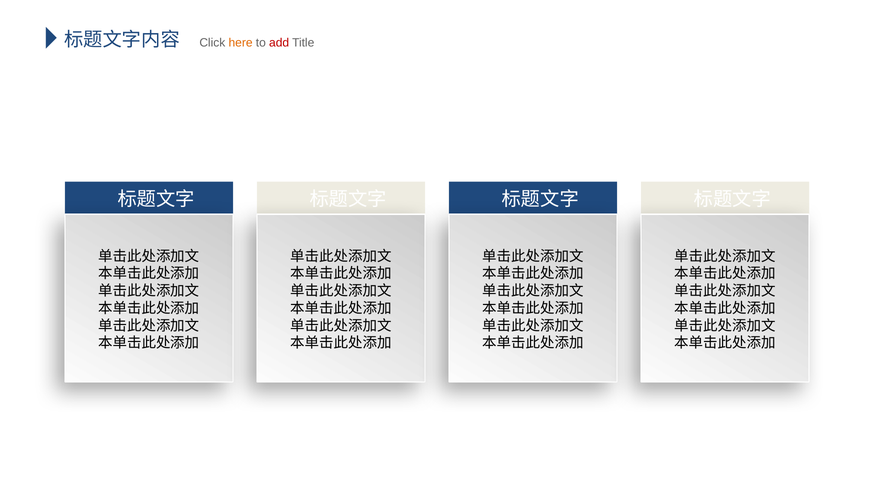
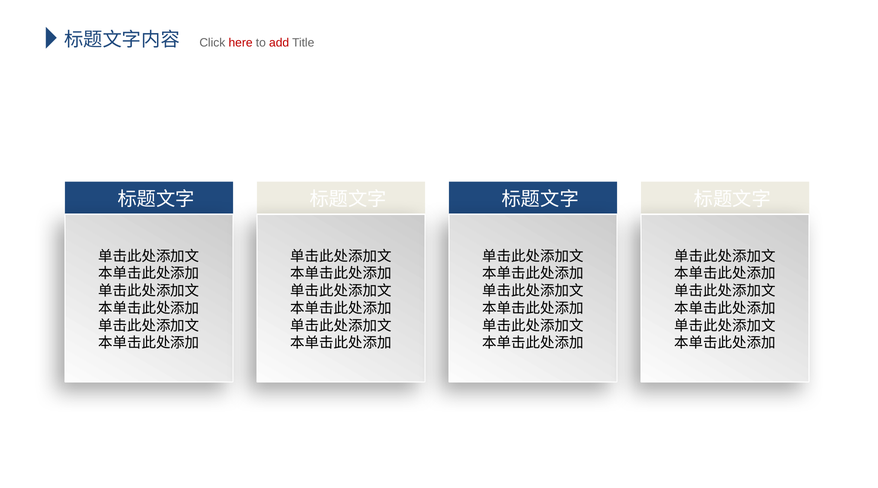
here colour: orange -> red
